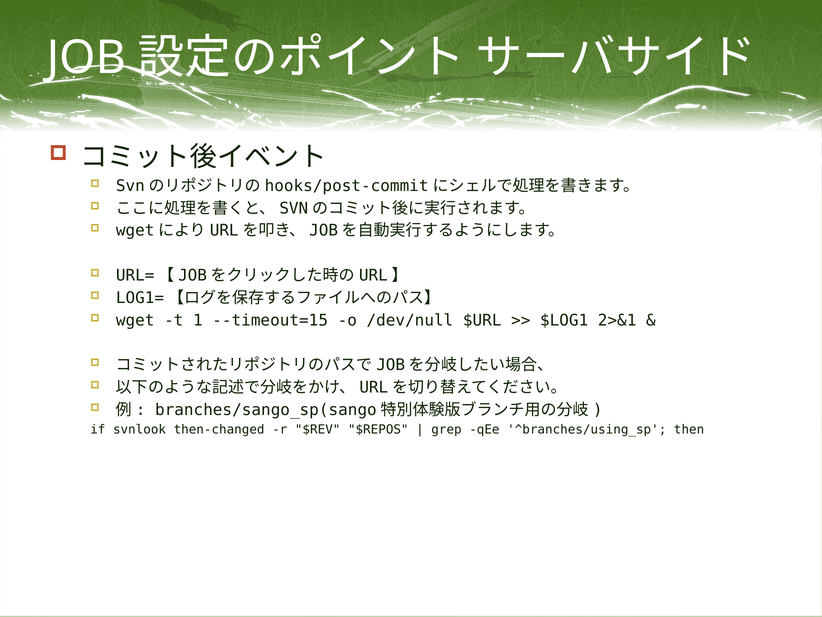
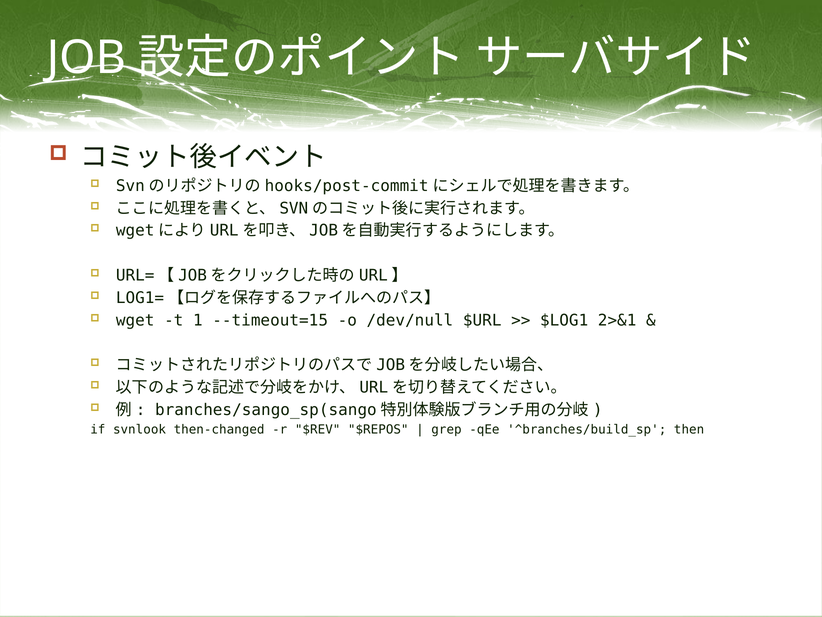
^branches/using_sp: ^branches/using_sp -> ^branches/build_sp
